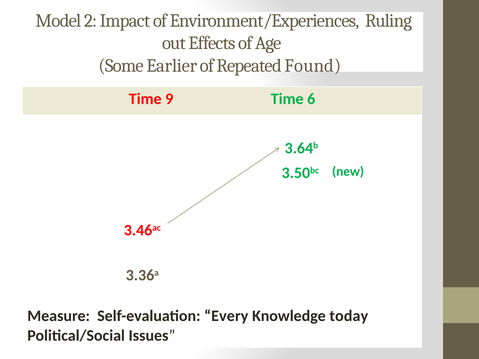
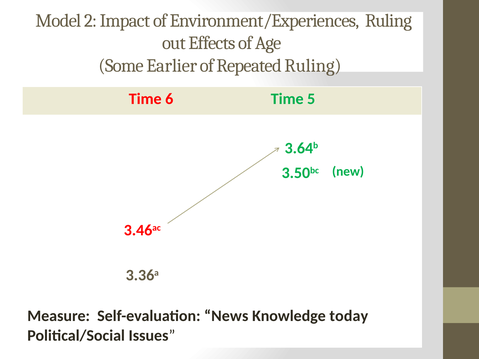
Repeated Found: Found -> Ruling
9: 9 -> 6
6: 6 -> 5
Every: Every -> News
